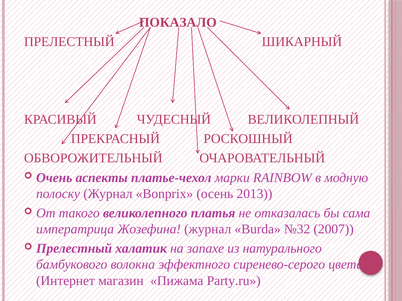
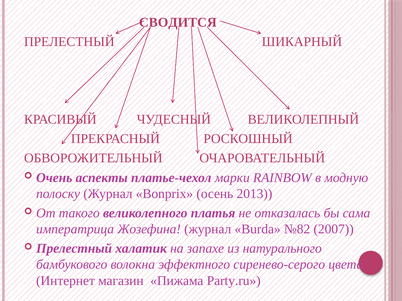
ПОКАЗАЛО: ПОКАЗАЛО -> СВОДИТСЯ
№32: №32 -> №82
